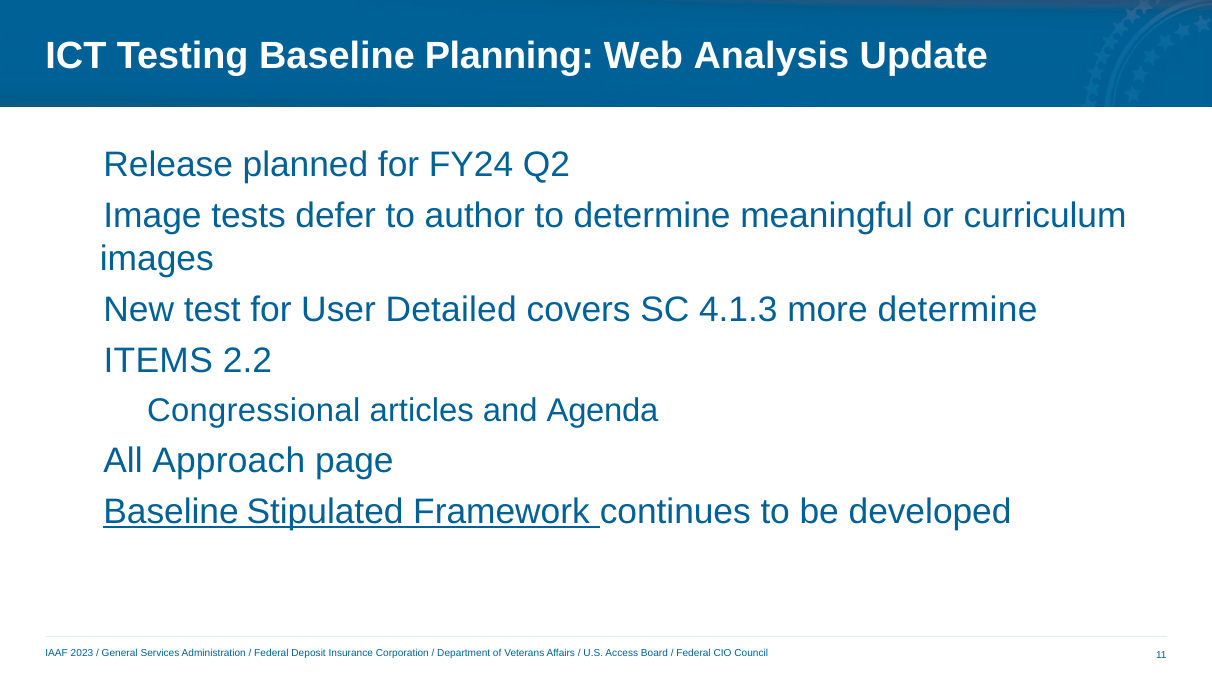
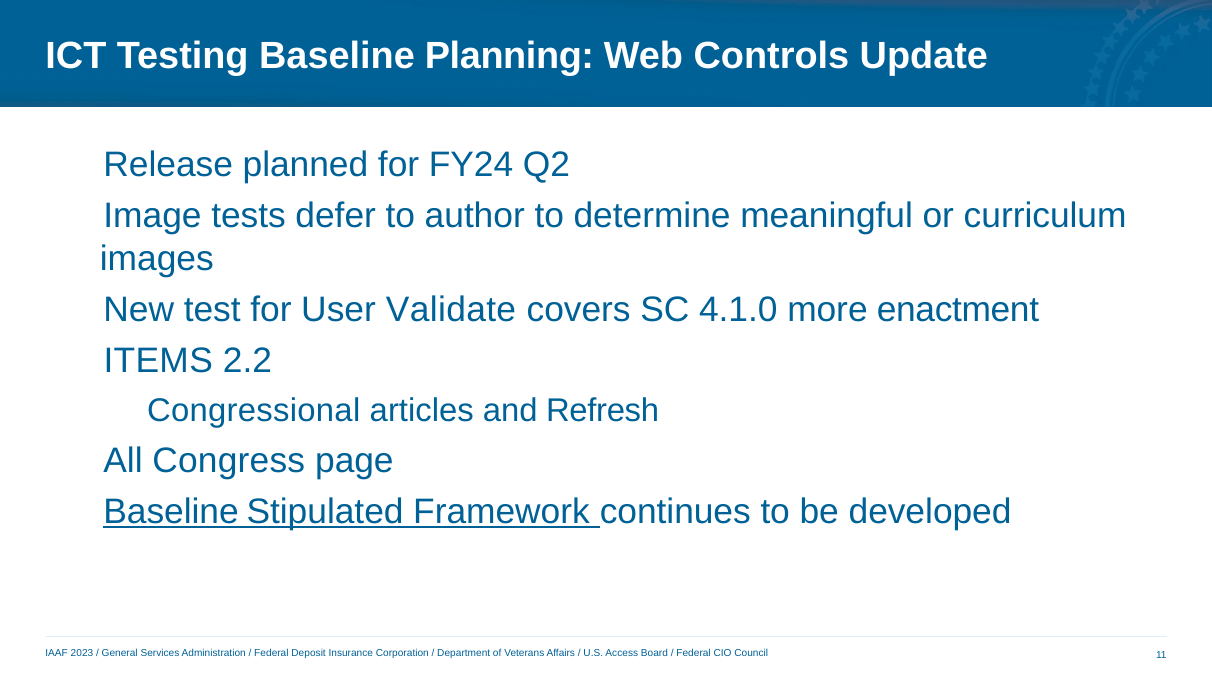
Analysis: Analysis -> Controls
Detailed: Detailed -> Validate
4.1.3: 4.1.3 -> 4.1.0
more determine: determine -> enactment
Agenda: Agenda -> Refresh
Approach: Approach -> Congress
